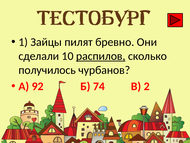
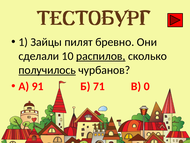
получилось underline: none -> present
92: 92 -> 91
74: 74 -> 71
2: 2 -> 0
